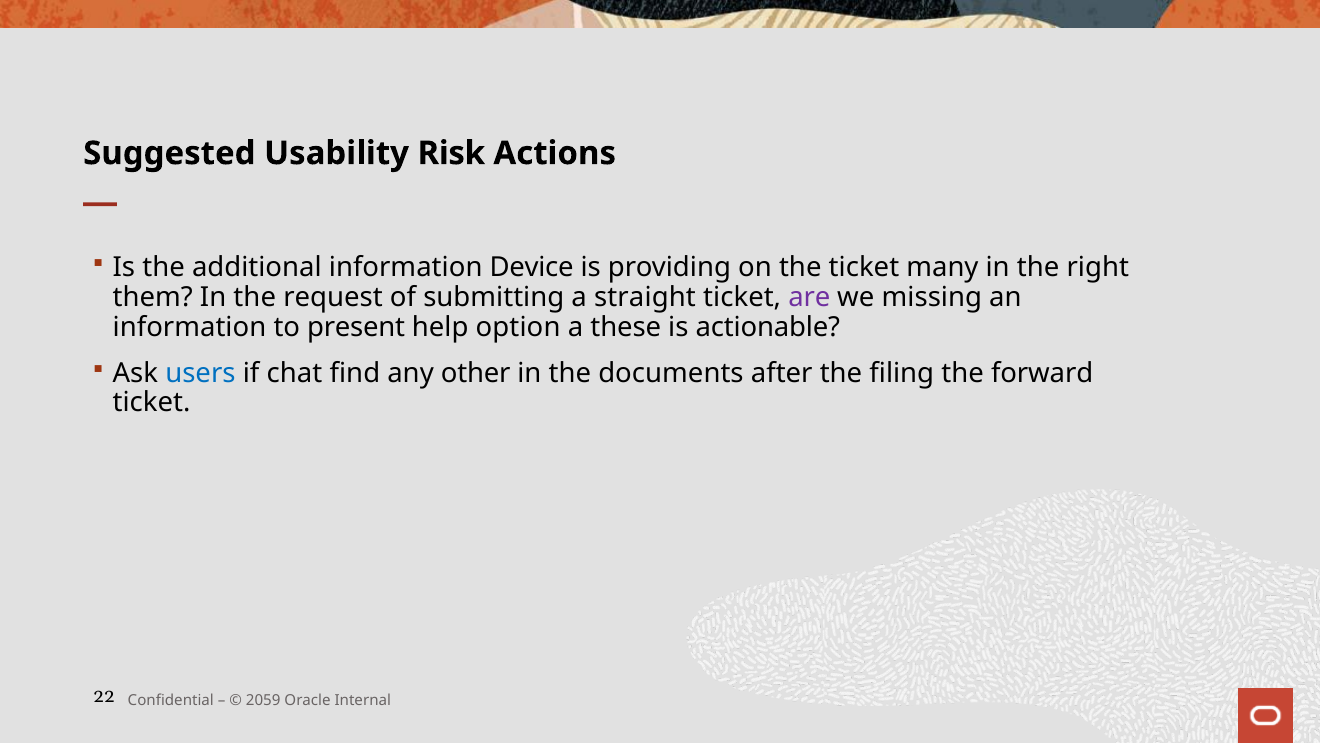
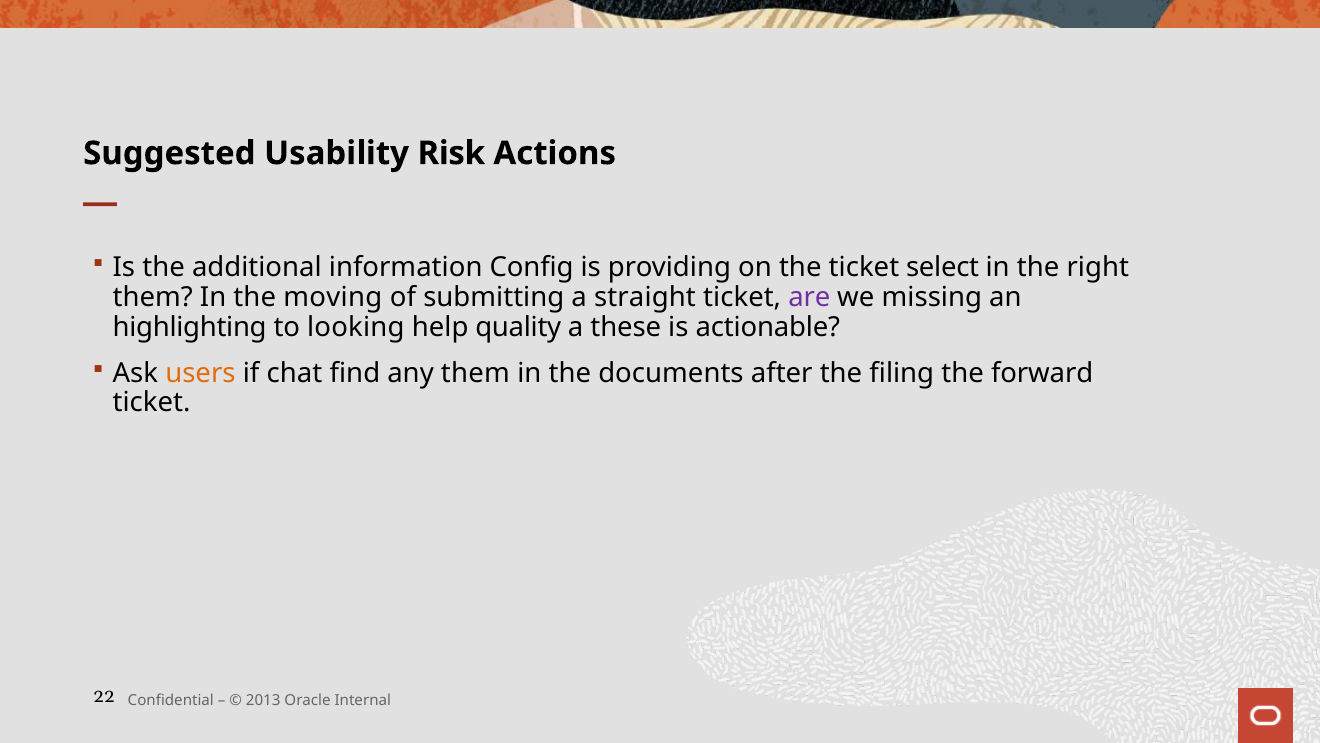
Device: Device -> Config
many: many -> select
request: request -> moving
information at (189, 327): information -> highlighting
present: present -> looking
option: option -> quality
users colour: blue -> orange
any other: other -> them
2059: 2059 -> 2013
